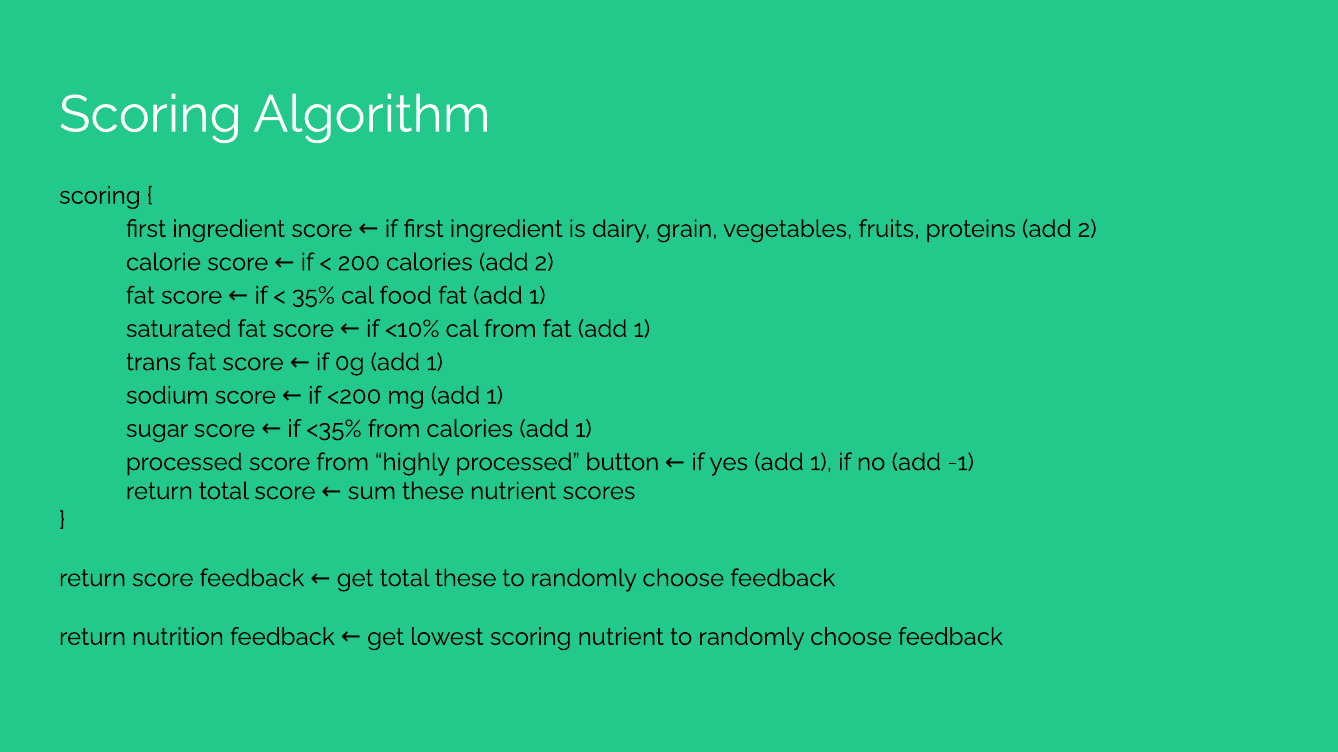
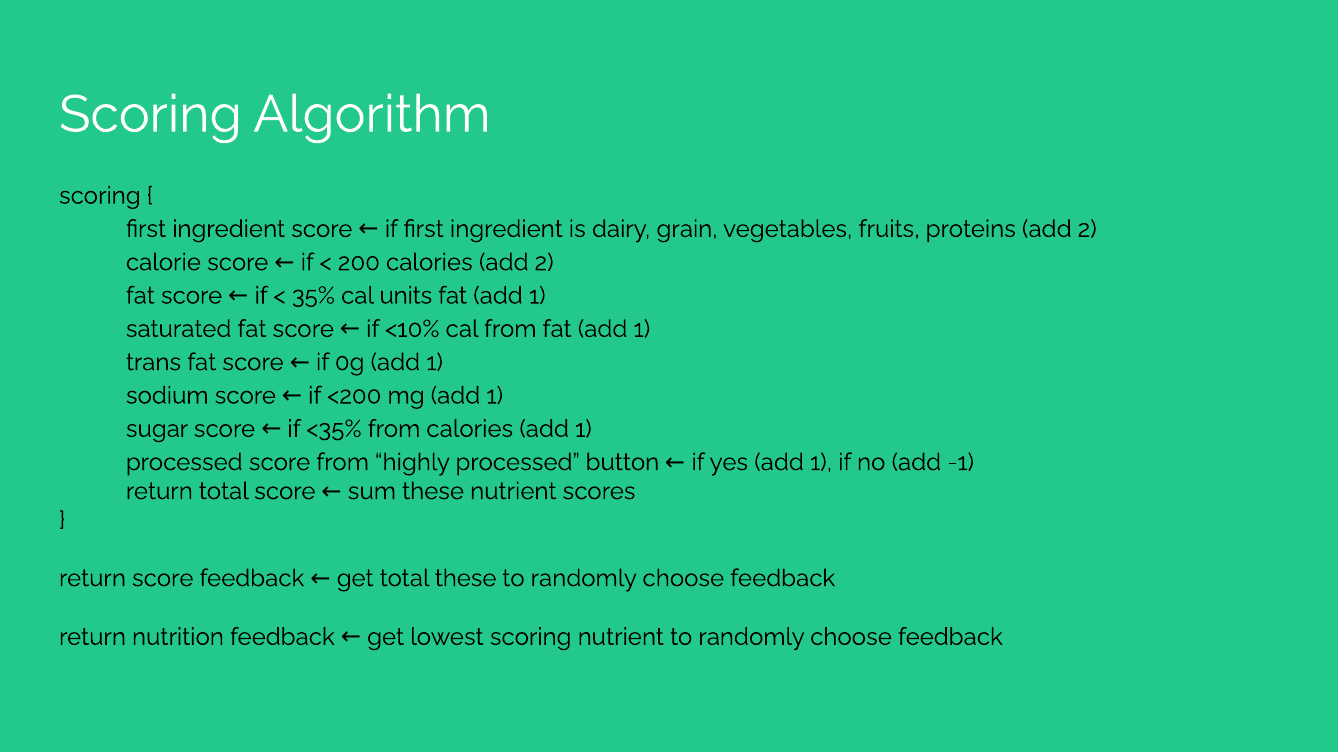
food: food -> units
